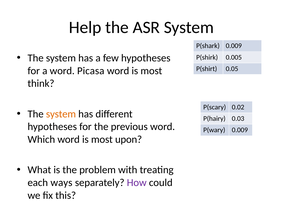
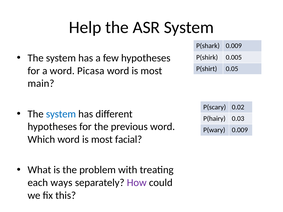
think: think -> main
system at (61, 114) colour: orange -> blue
upon: upon -> facial
